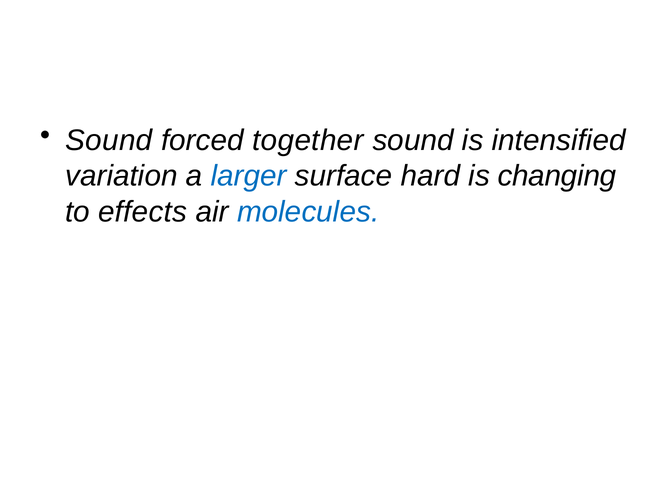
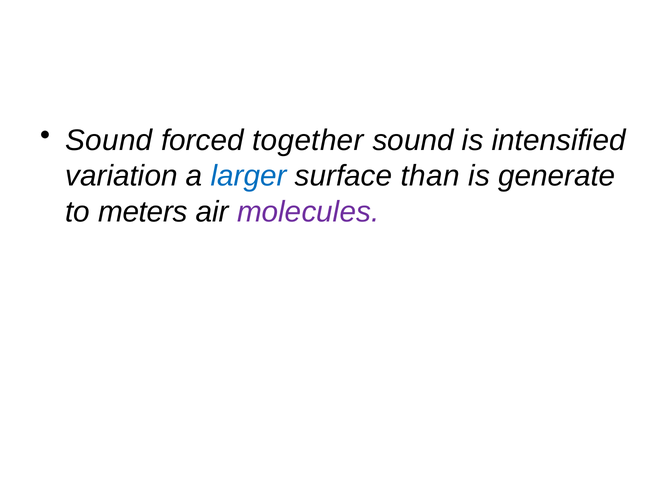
hard: hard -> than
changing: changing -> generate
effects: effects -> meters
molecules colour: blue -> purple
